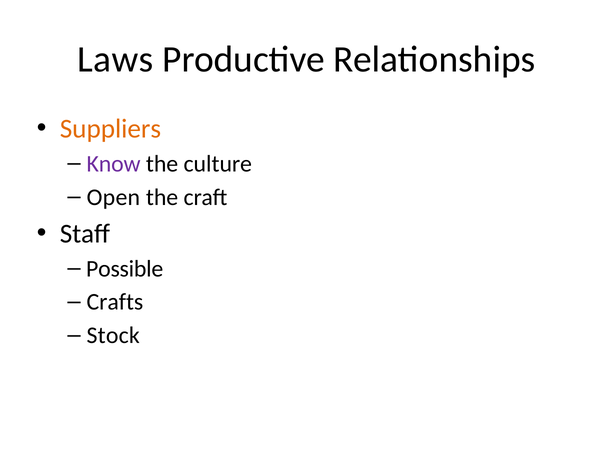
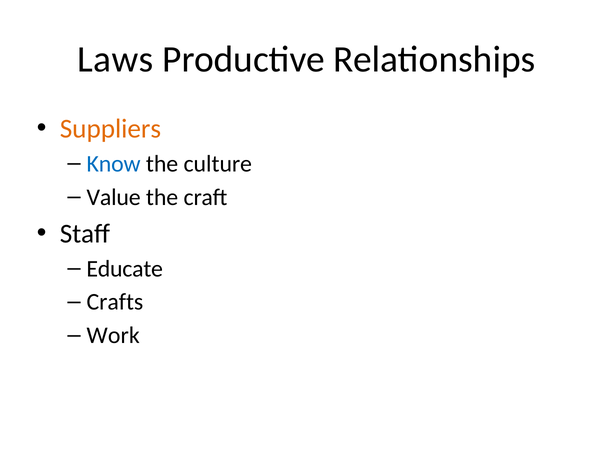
Know colour: purple -> blue
Open: Open -> Value
Possible: Possible -> Educate
Stock: Stock -> Work
